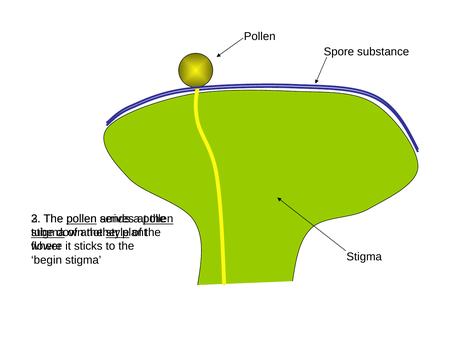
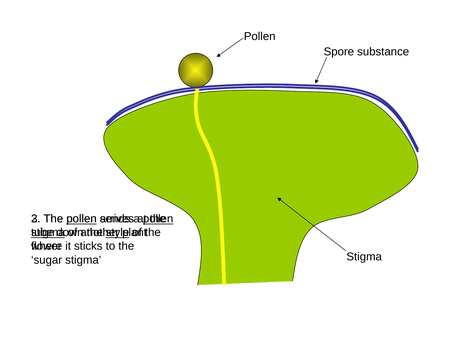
begin: begin -> sugar
